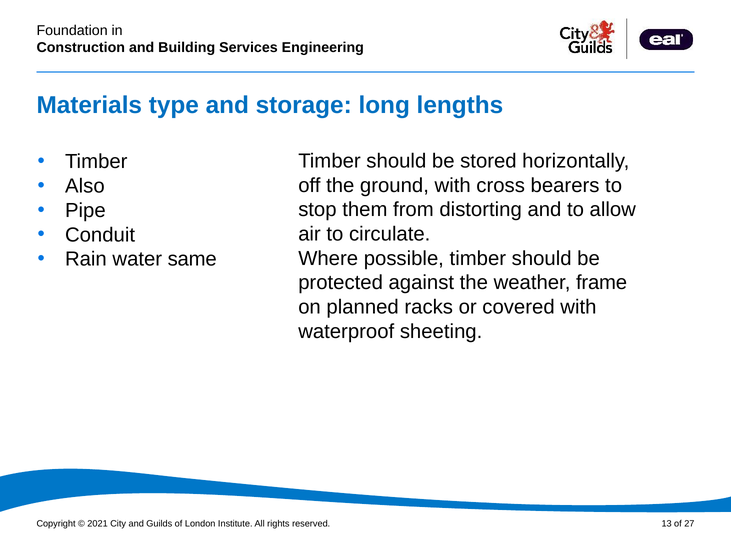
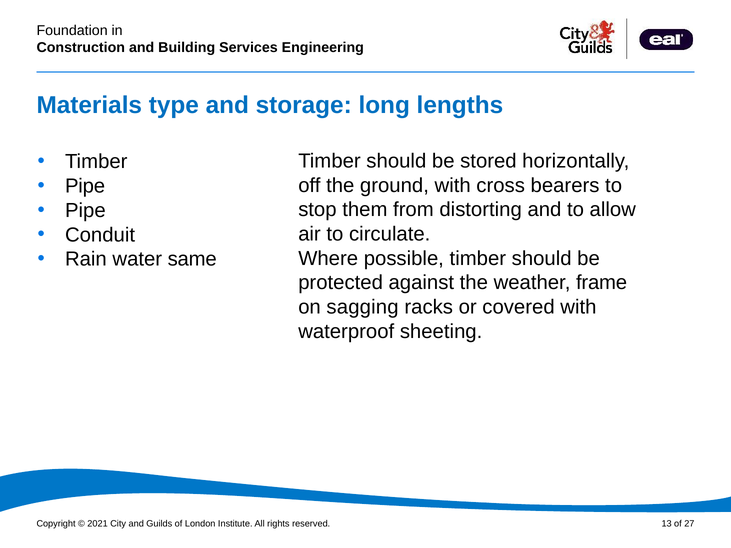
Also at (85, 186): Also -> Pipe
planned: planned -> sagging
